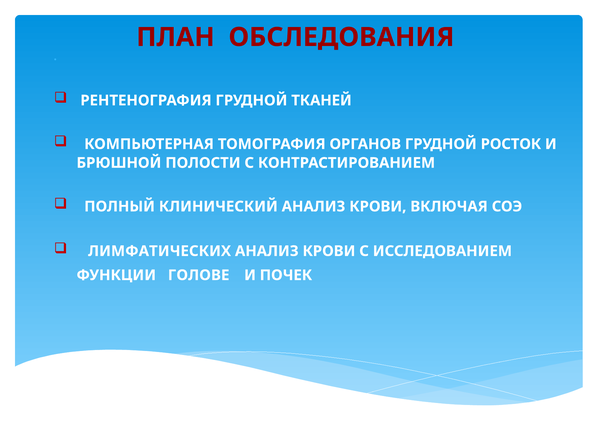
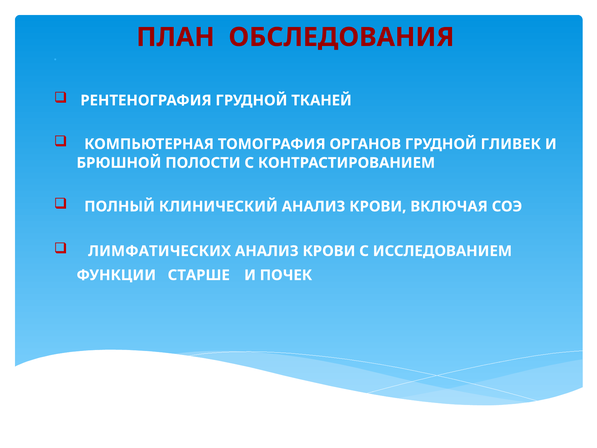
РОСТОК: РОСТОК -> ГЛИВЕК
ГОЛОВЕ: ГОЛОВЕ -> СТАРШЕ
